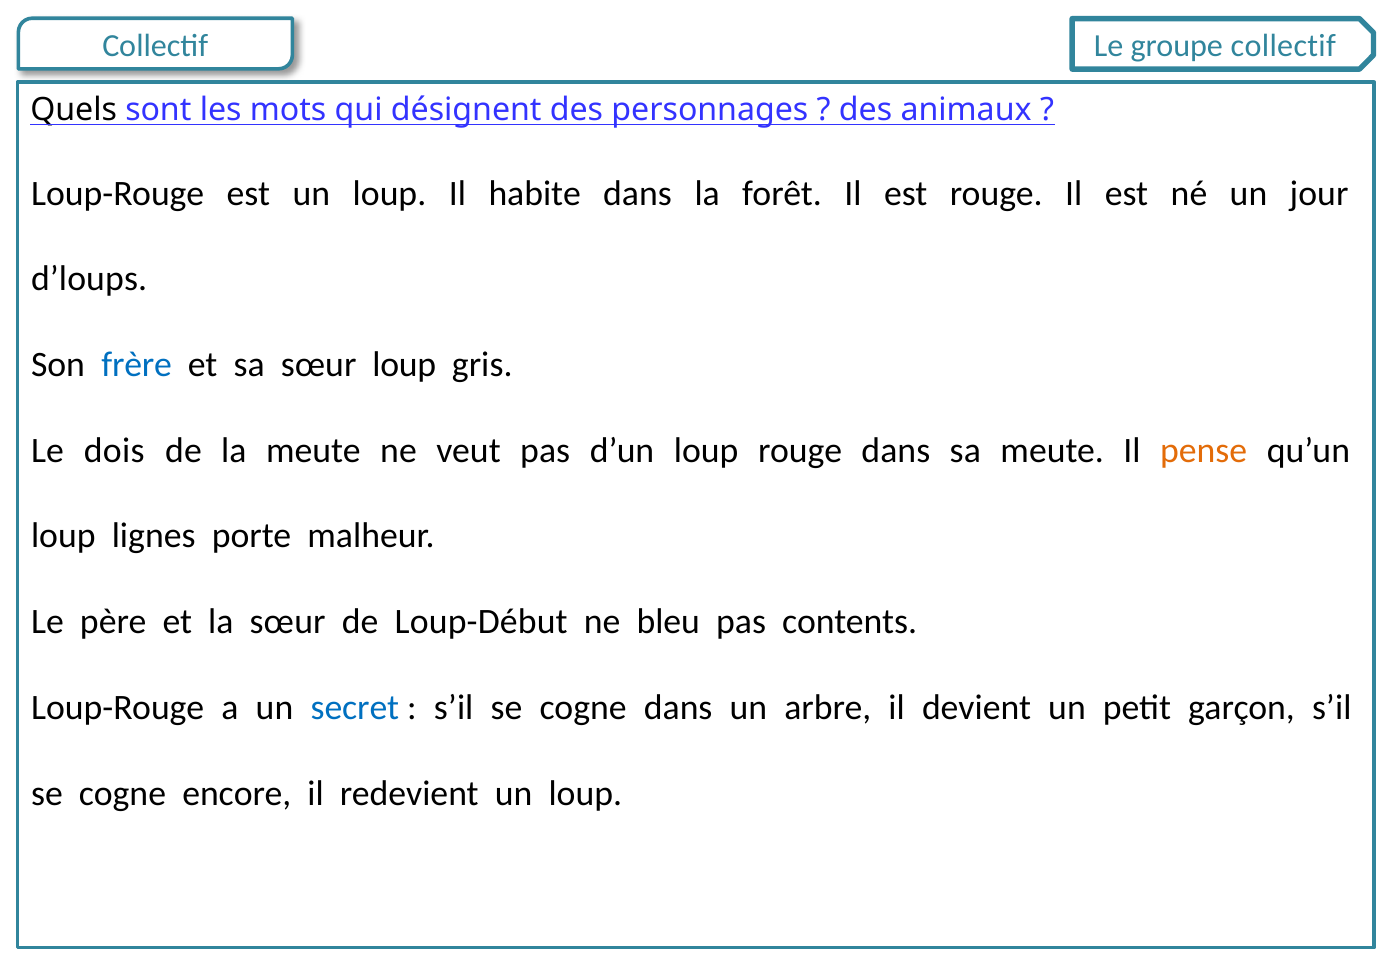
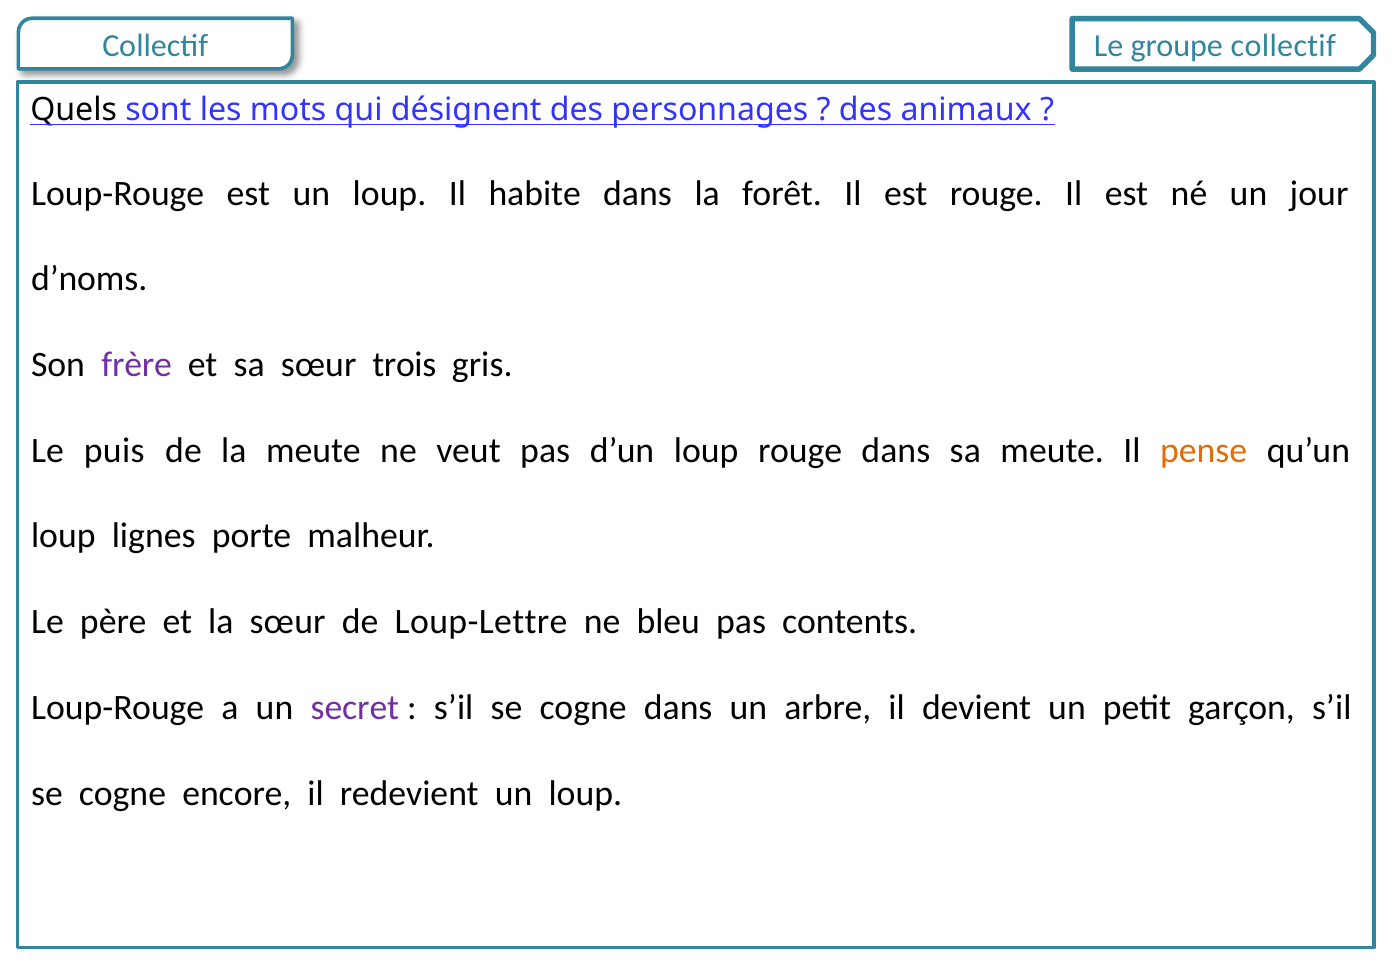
d’loups: d’loups -> d’noms
frère colour: blue -> purple
sœur loup: loup -> trois
dois: dois -> puis
Loup-Début: Loup-Début -> Loup-Lettre
secret colour: blue -> purple
